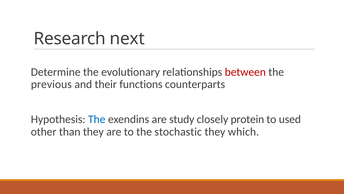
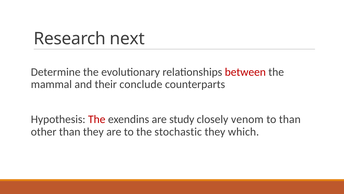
previous: previous -> mammal
functions: functions -> conclude
The at (97, 119) colour: blue -> red
protein: protein -> venom
to used: used -> than
